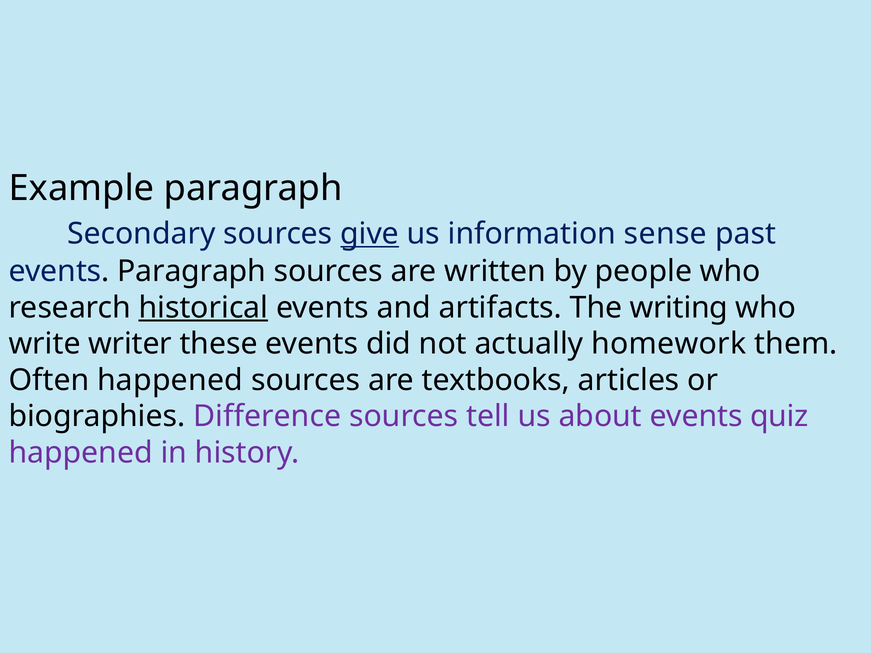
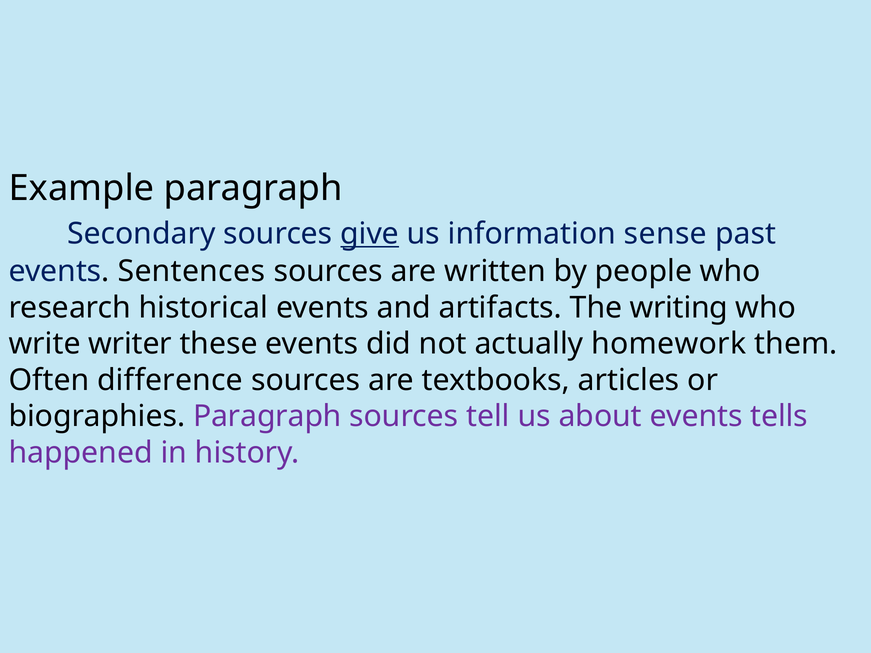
events Paragraph: Paragraph -> Sentences
historical underline: present -> none
Often happened: happened -> difference
biographies Difference: Difference -> Paragraph
quiz: quiz -> tells
